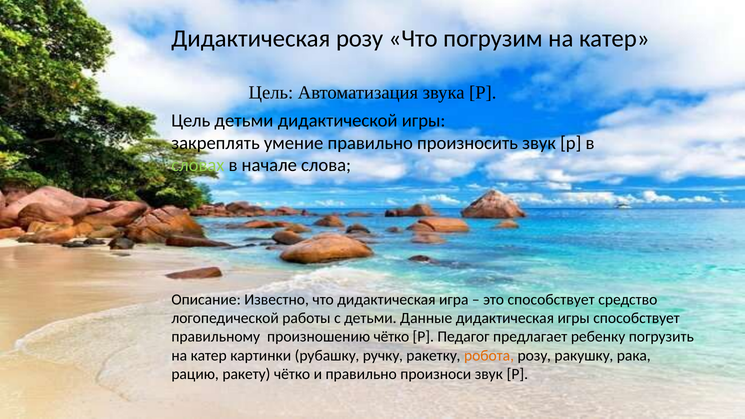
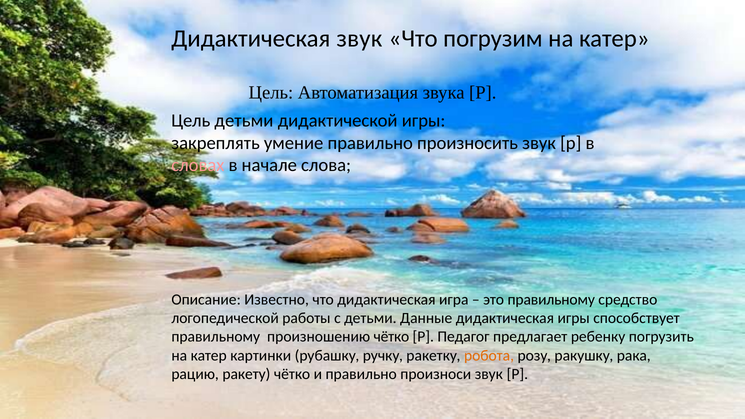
Дидактическая розу: розу -> звук
словах colour: light green -> pink
это способствует: способствует -> правильному
